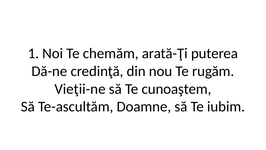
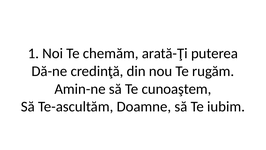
Vieţii-ne: Vieţii-ne -> Amin-ne
